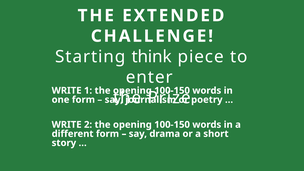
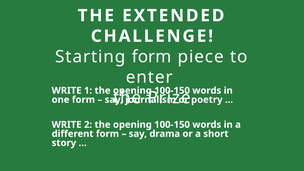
Starting think: think -> form
